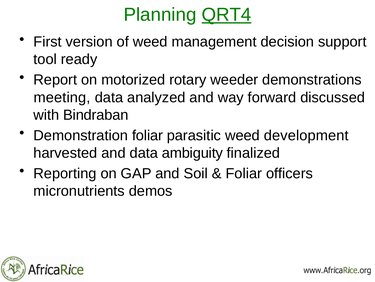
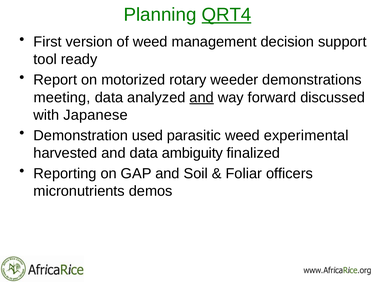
and at (202, 97) underline: none -> present
Bindraban: Bindraban -> Japanese
Demonstration foliar: foliar -> used
development: development -> experimental
